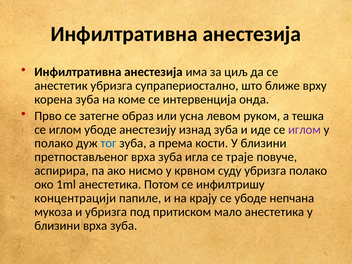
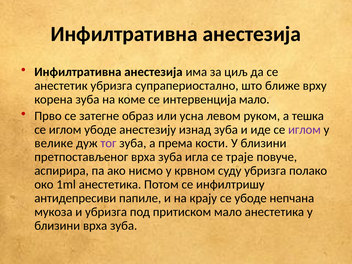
интервенција онда: онда -> мало
полако at (54, 143): полако -> велике
тог colour: blue -> purple
концентрацији: концентрацији -> антидепресиви
